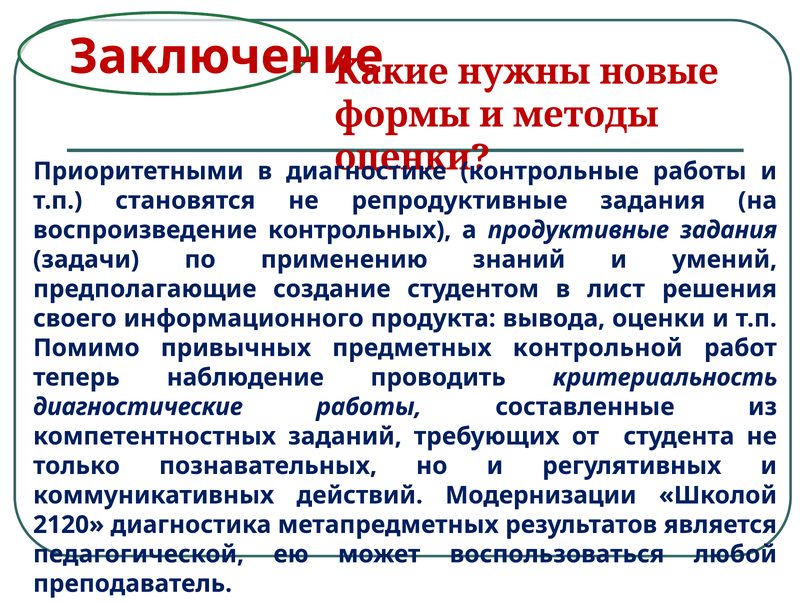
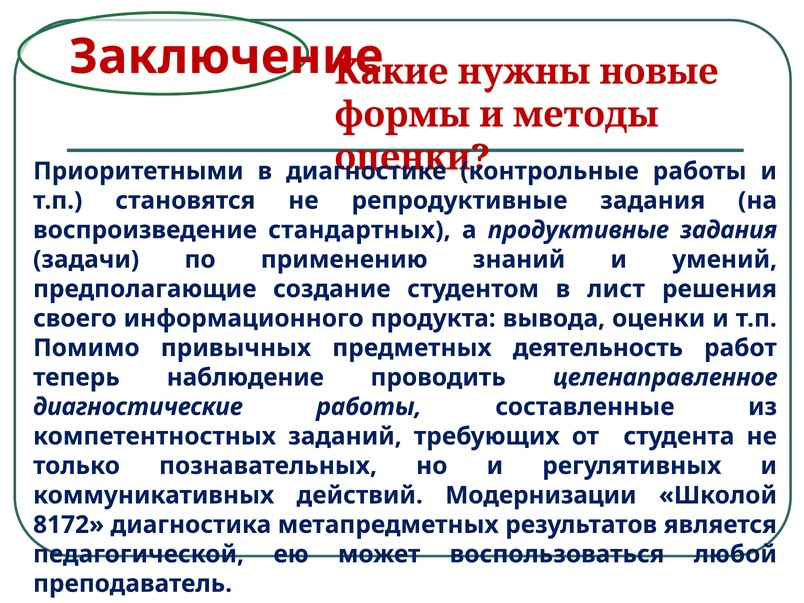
контрольных: контрольных -> стандартных
контрольной: контрольной -> деятельность
критериальность: критериальность -> целенаправленное
2120: 2120 -> 8172
